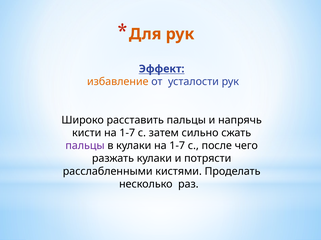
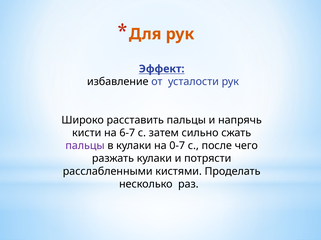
избавление colour: orange -> black
кисти на 1-7: 1-7 -> 6-7
кулаки на 1-7: 1-7 -> 0-7
